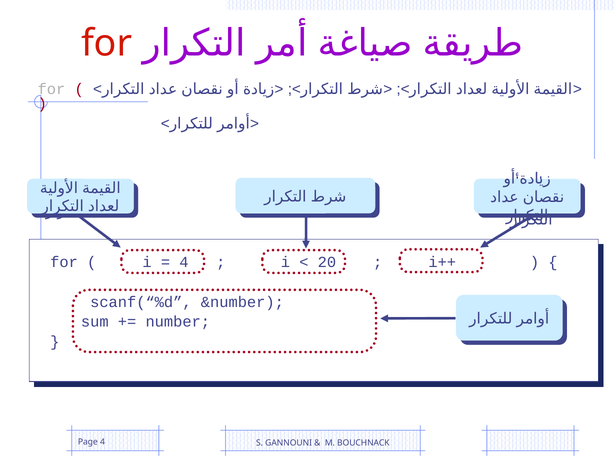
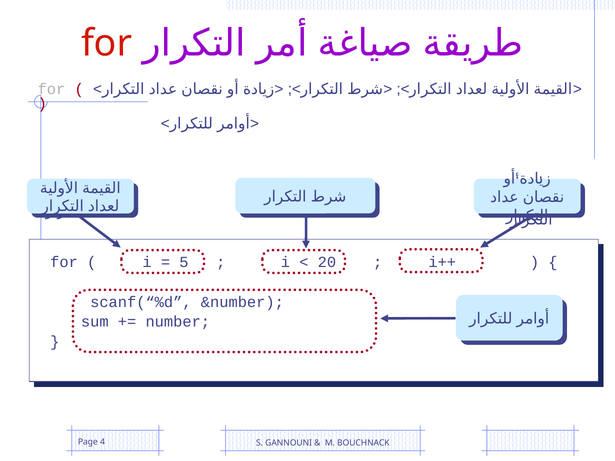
4 at (184, 262): 4 -> 5
